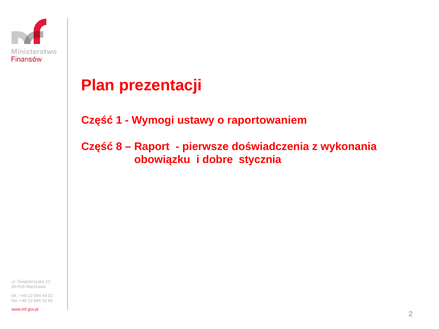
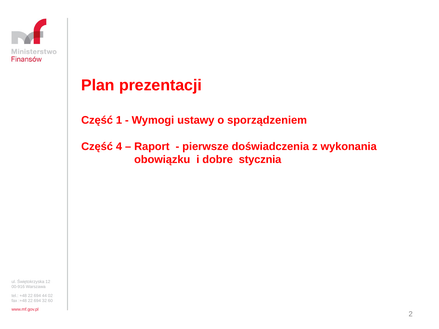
raportowaniem: raportowaniem -> sporządzeniem
8: 8 -> 4
